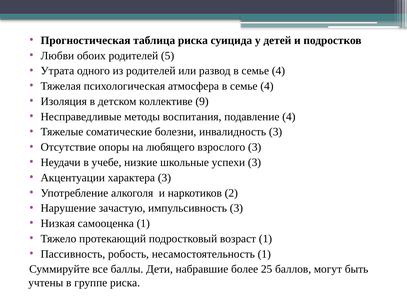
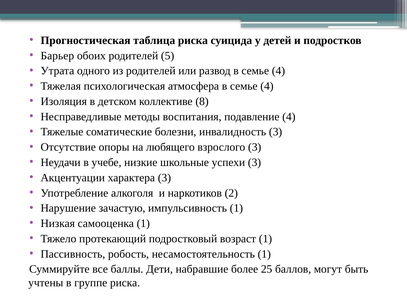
Любви: Любви -> Барьер
9: 9 -> 8
импульсивность 3: 3 -> 1
